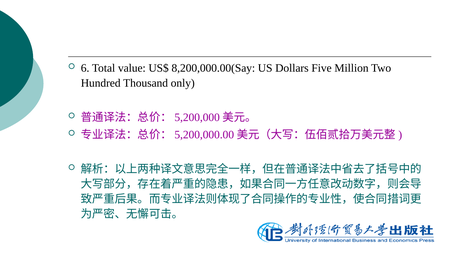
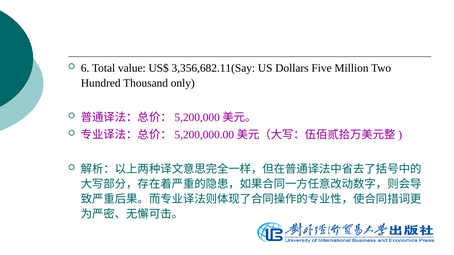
8,200,000.00(Say: 8,200,000.00(Say -> 3,356,682.11(Say
